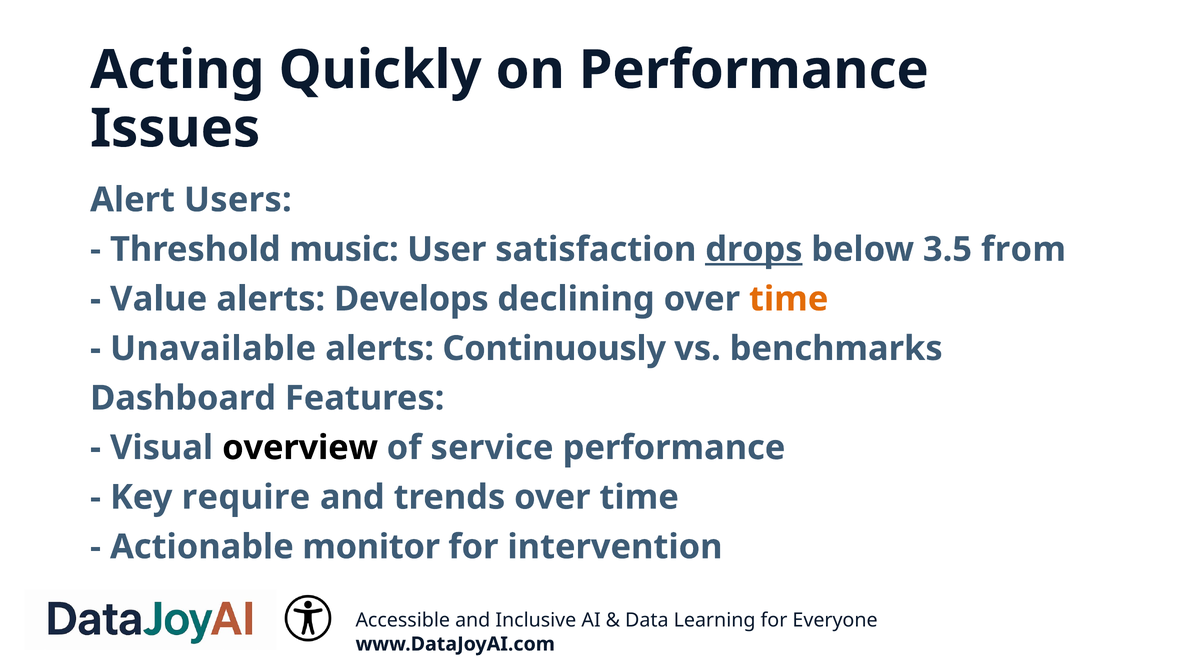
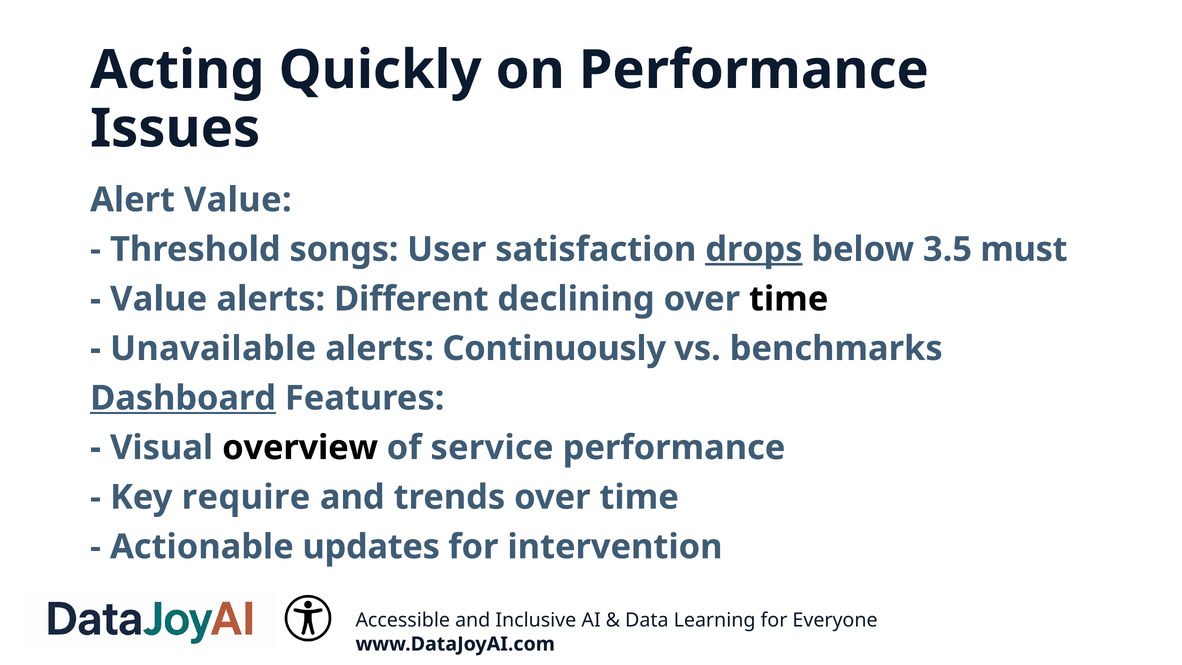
Alert Users: Users -> Value
music: music -> songs
from: from -> must
Develops: Develops -> Different
time at (789, 299) colour: orange -> black
Dashboard underline: none -> present
monitor: monitor -> updates
